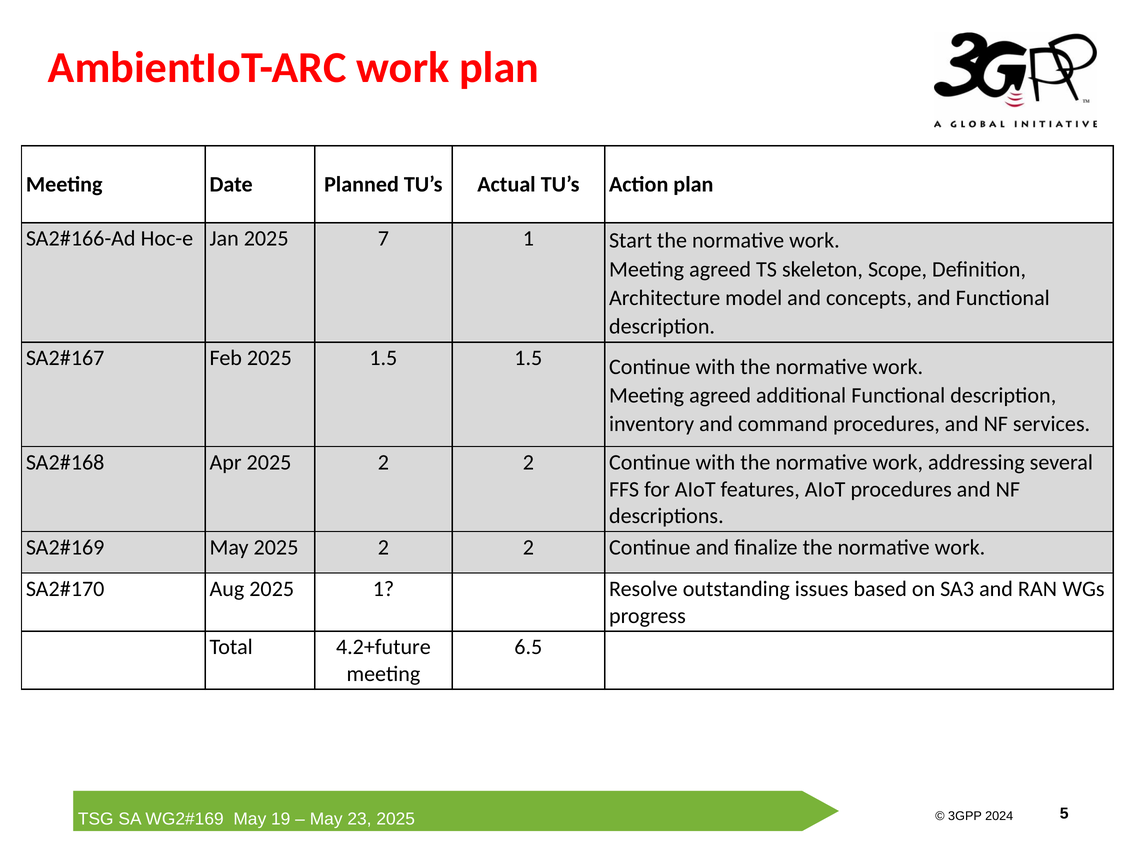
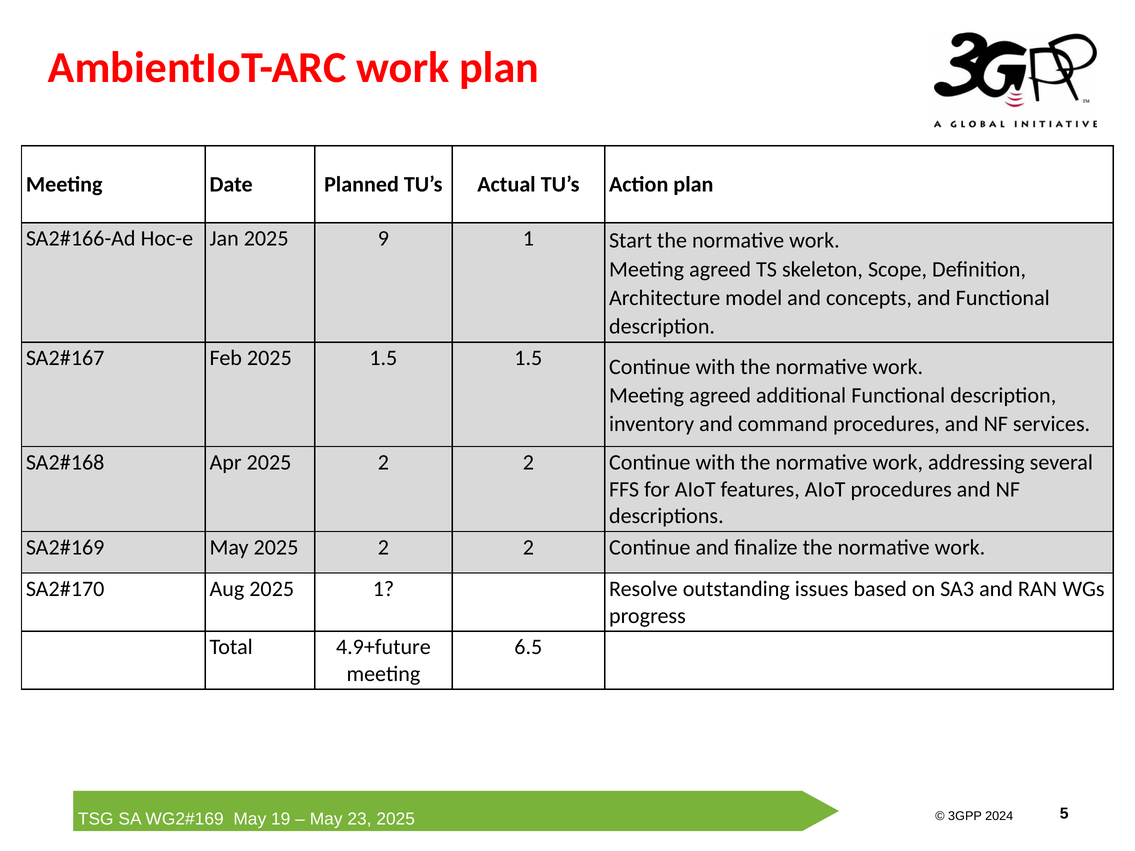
7: 7 -> 9
4.2+future: 4.2+future -> 4.9+future
